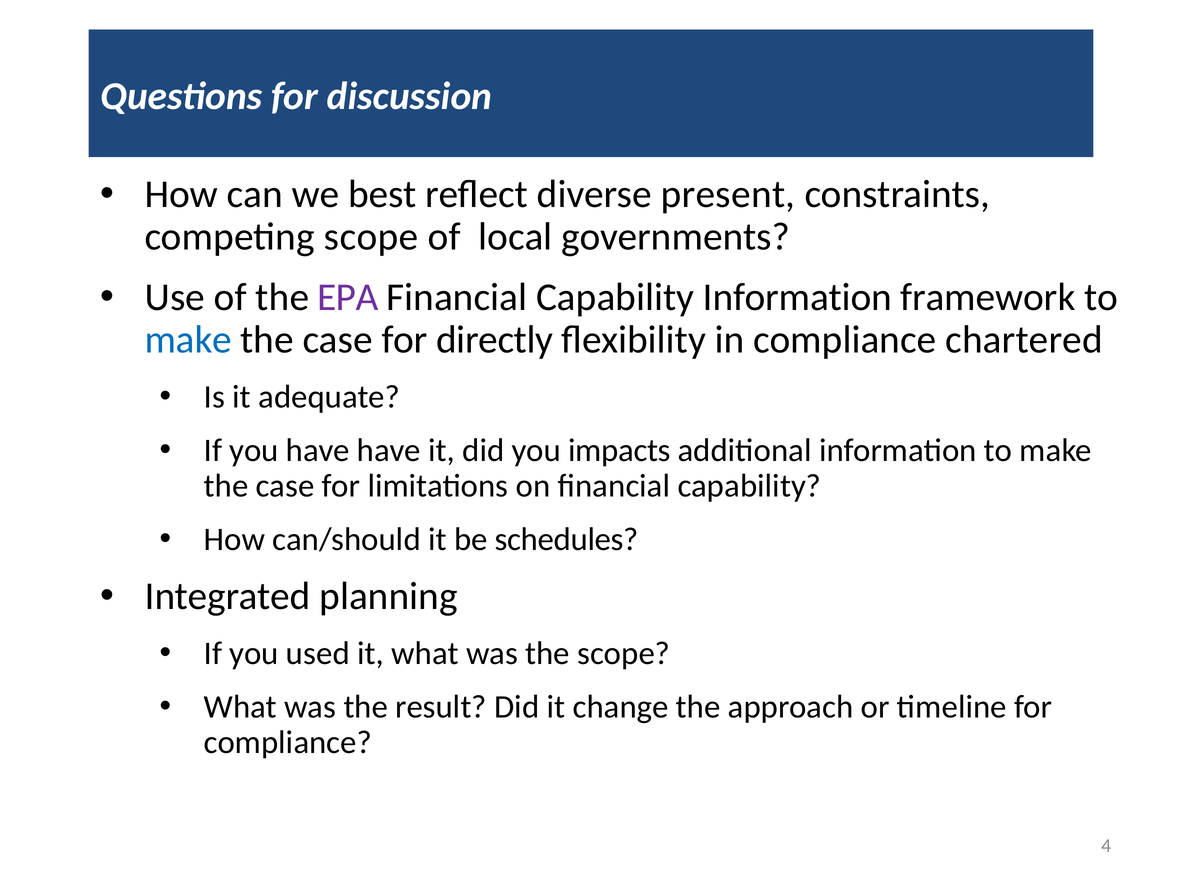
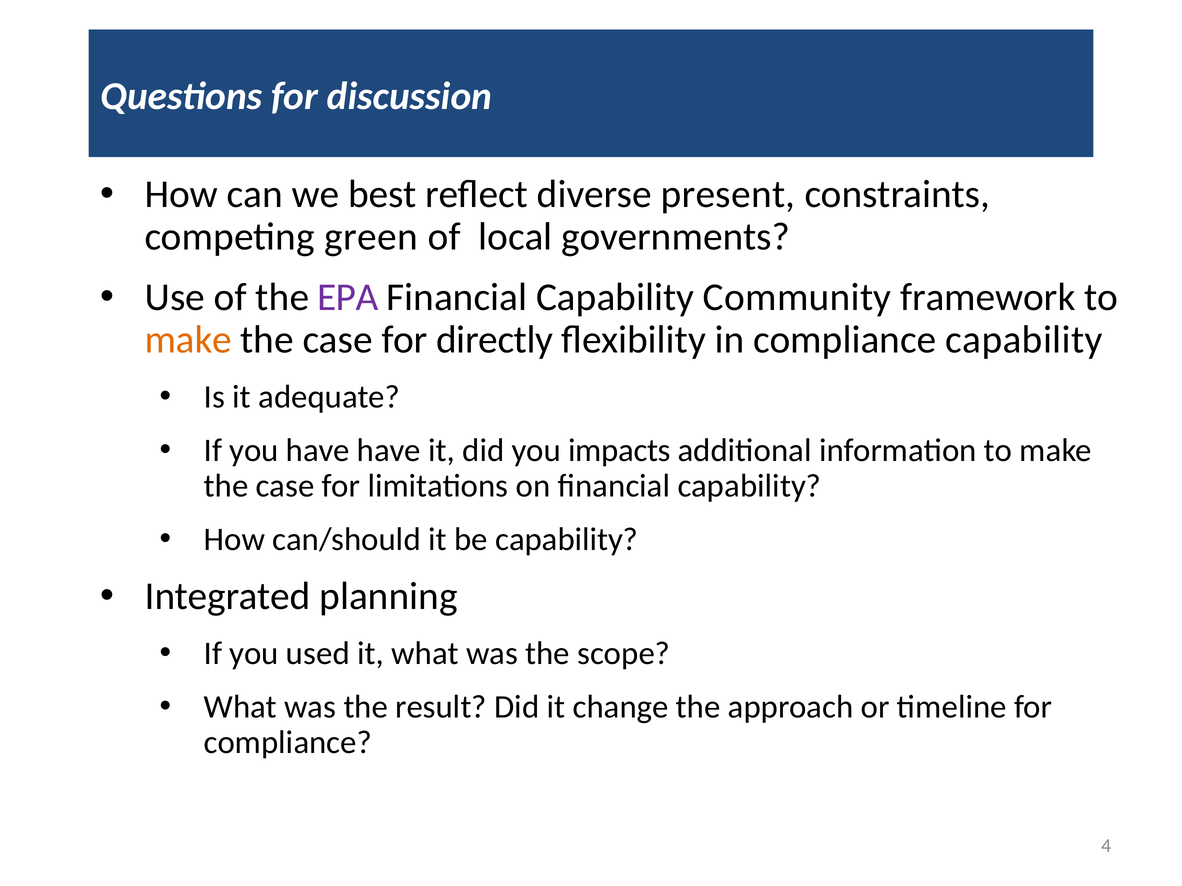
competing scope: scope -> green
Capability Information: Information -> Community
make at (188, 340) colour: blue -> orange
compliance chartered: chartered -> capability
be schedules: schedules -> capability
